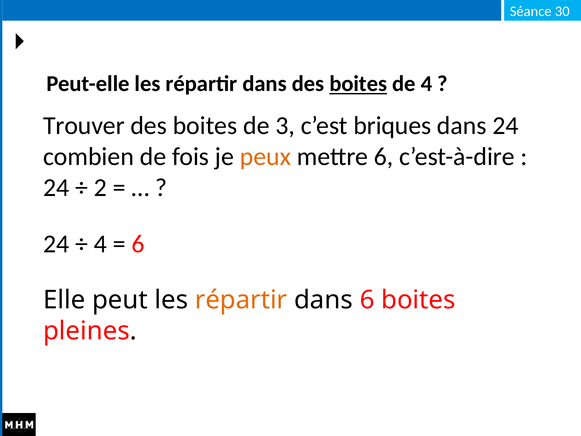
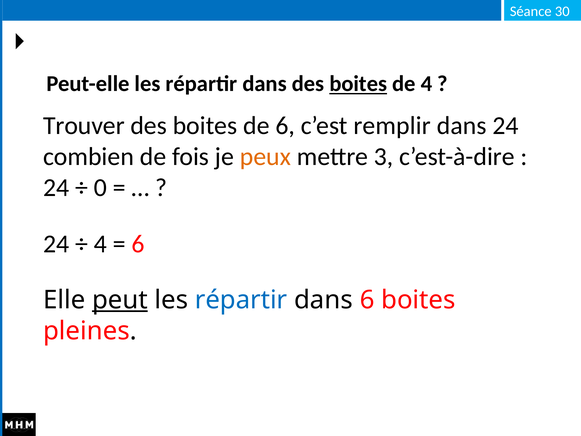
de 3: 3 -> 6
briques: briques -> remplir
mettre 6: 6 -> 3
2: 2 -> 0
peut underline: none -> present
répartir at (241, 300) colour: orange -> blue
